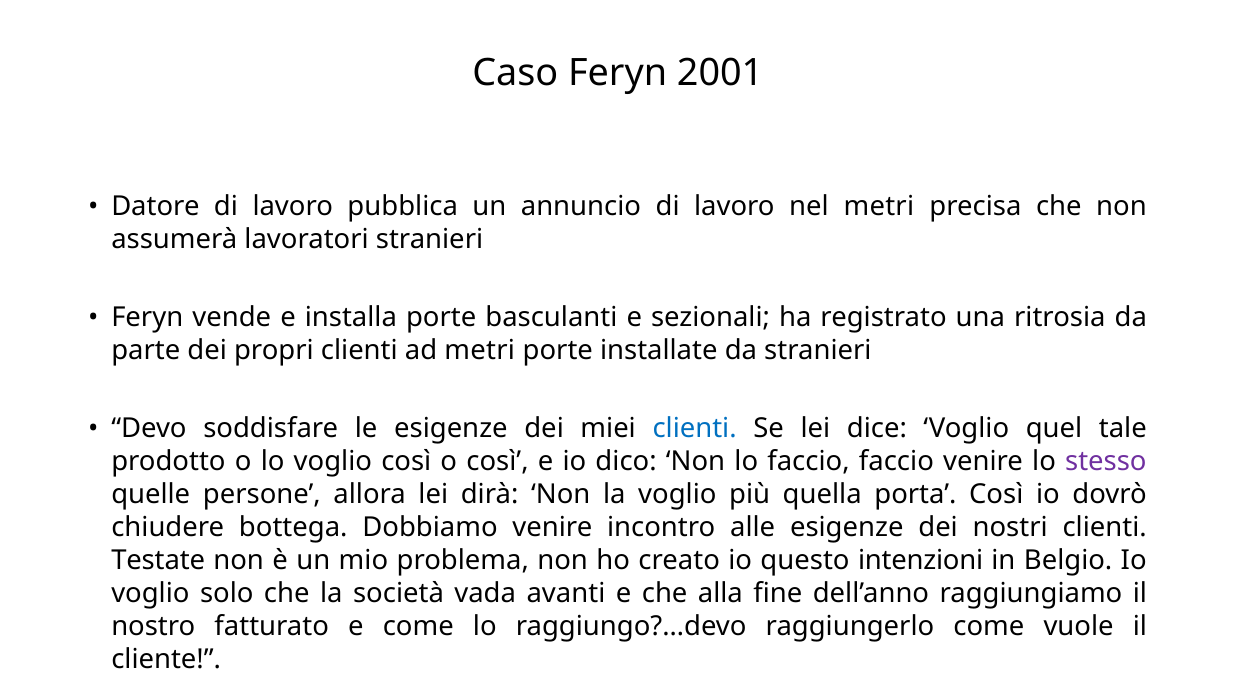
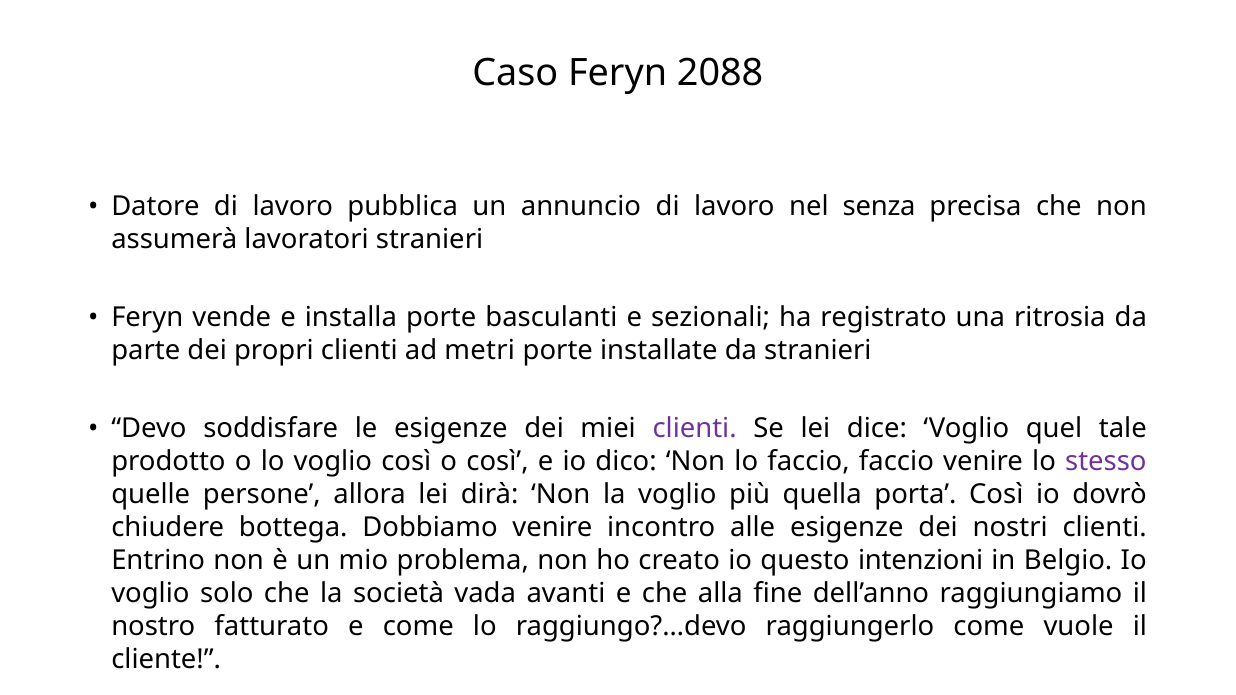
2001: 2001 -> 2088
nel metri: metri -> senza
clienti at (695, 429) colour: blue -> purple
Testate: Testate -> Entrino
